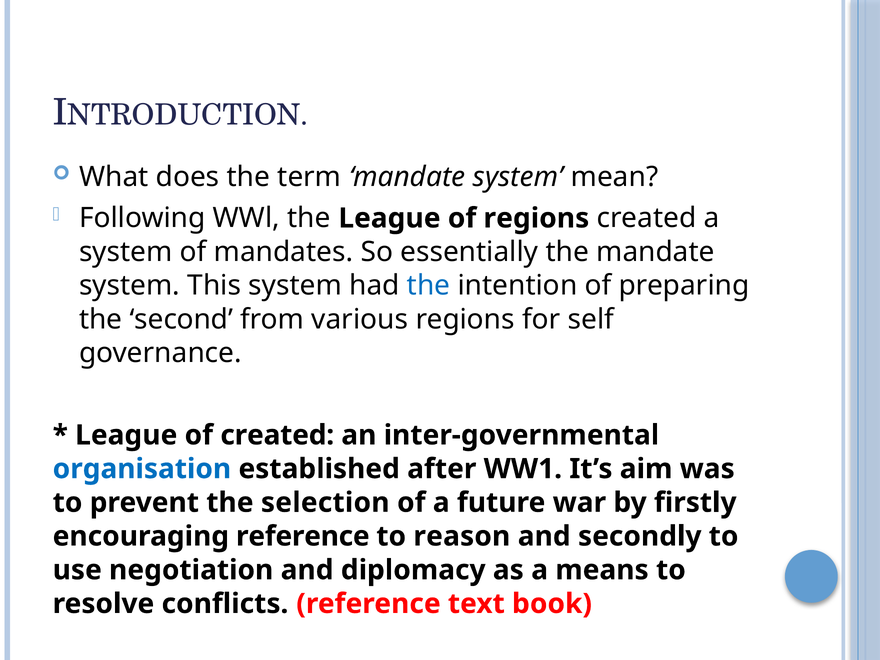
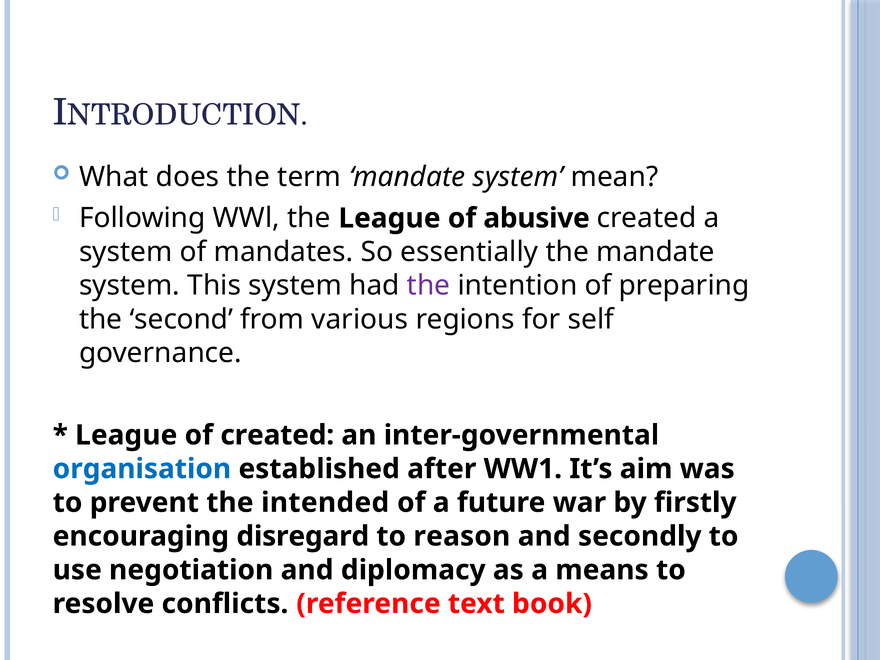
of regions: regions -> abusive
the at (429, 286) colour: blue -> purple
selection: selection -> intended
encouraging reference: reference -> disregard
